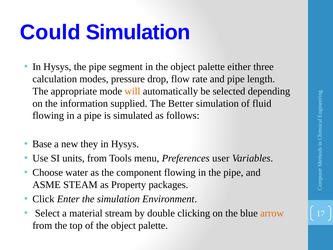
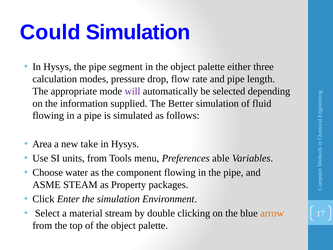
will colour: orange -> purple
Base: Base -> Area
they: they -> take
user: user -> able
